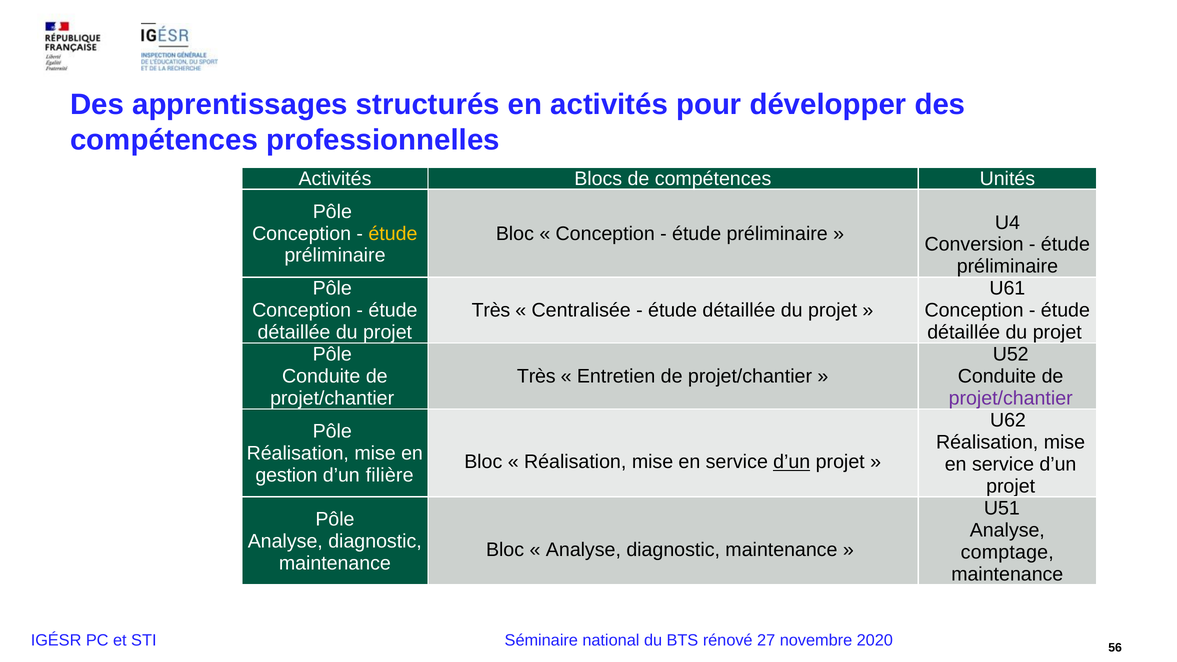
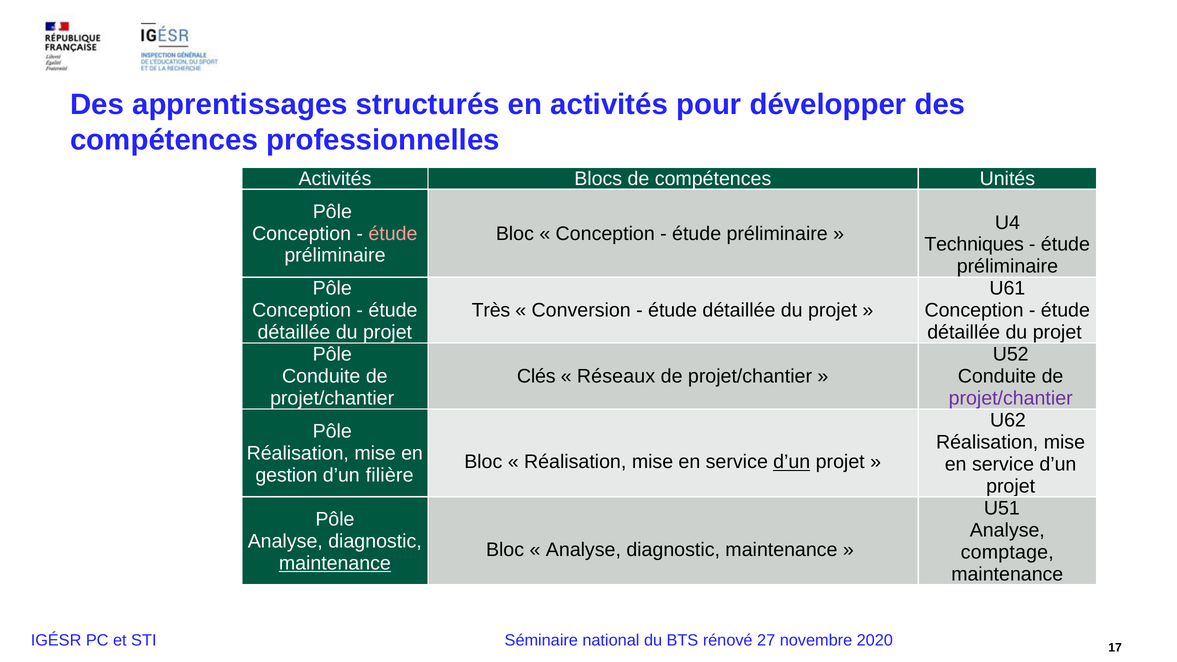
étude at (393, 234) colour: yellow -> pink
Conversion: Conversion -> Techniques
Centralisée: Centralisée -> Conversion
Très at (536, 376): Très -> Clés
Entretien: Entretien -> Réseaux
maintenance at (335, 563) underline: none -> present
56: 56 -> 17
